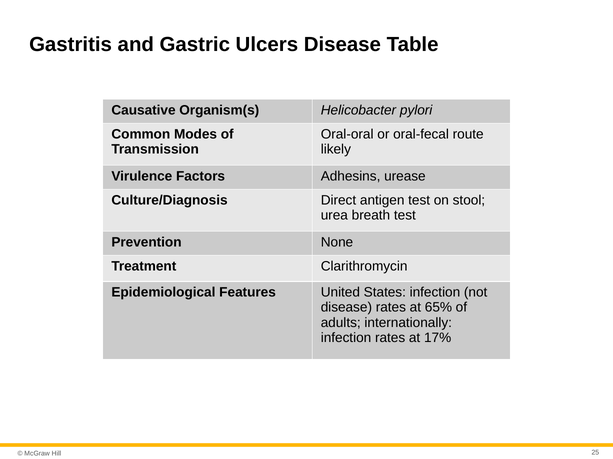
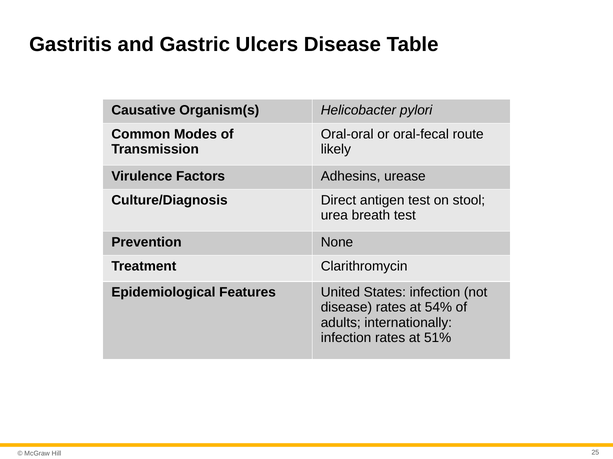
65%: 65% -> 54%
17%: 17% -> 51%
